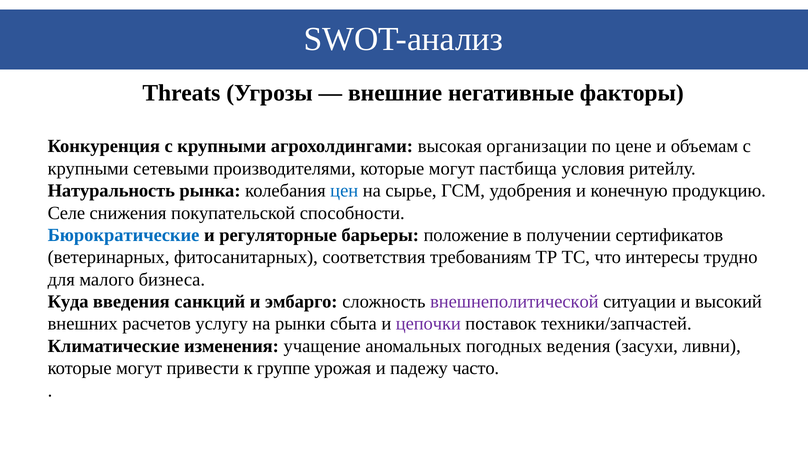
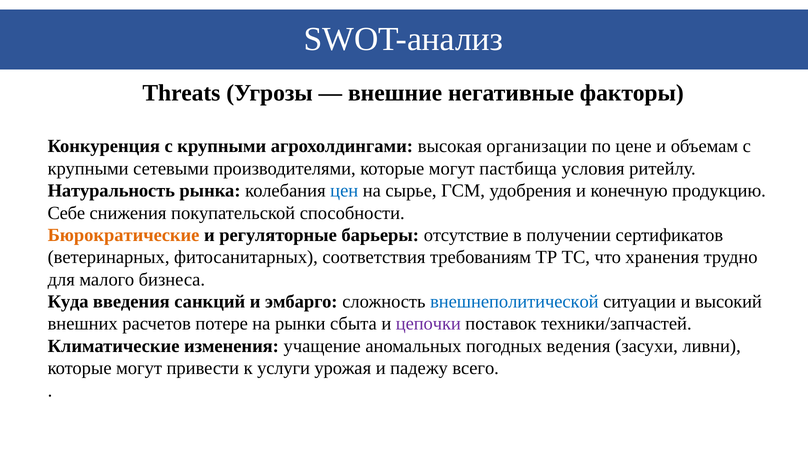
Селе: Селе -> Себе
Бюрократические colour: blue -> orange
положение: положение -> отсутствие
интересы: интересы -> хранения
внешнеполитической colour: purple -> blue
услугу: услугу -> потере
группе: группе -> услуги
часто: часто -> всего
